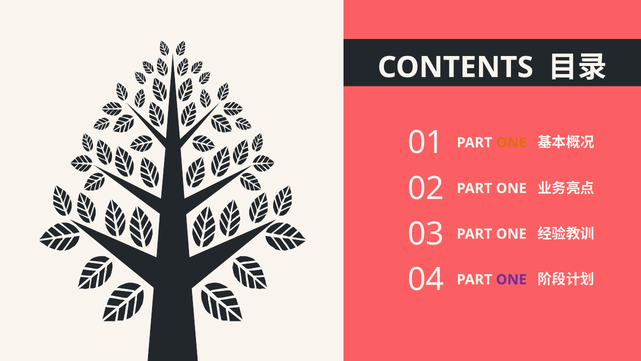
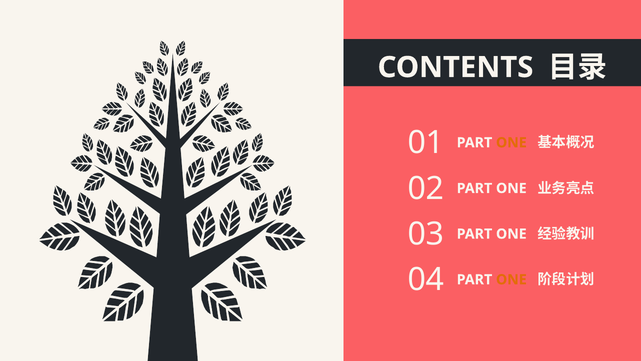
ONE at (511, 279) colour: purple -> orange
